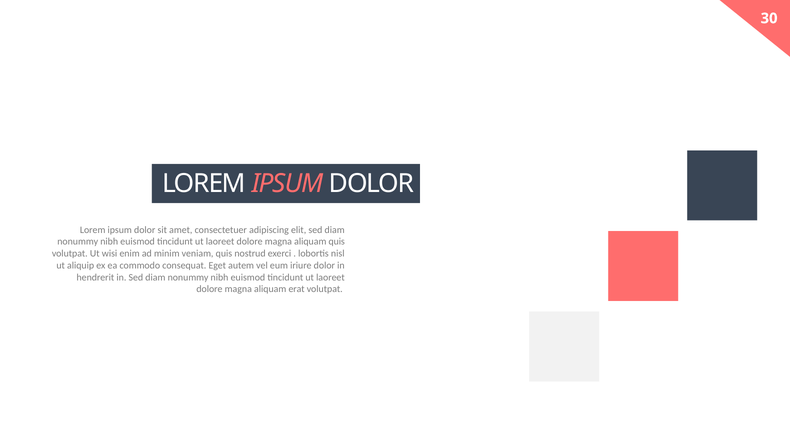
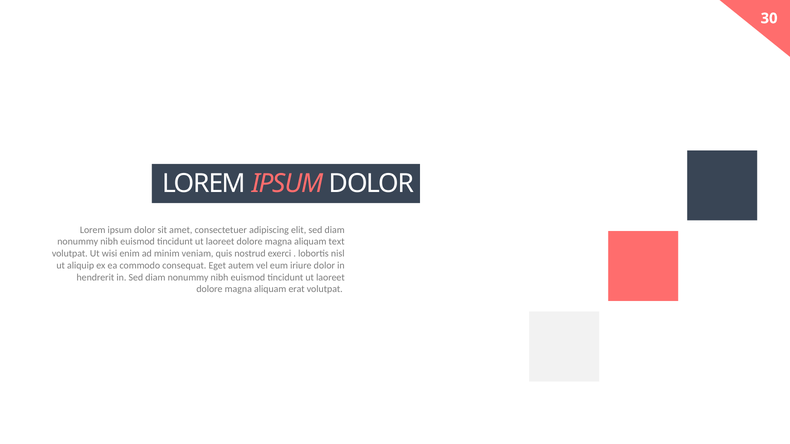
aliquam quis: quis -> text
